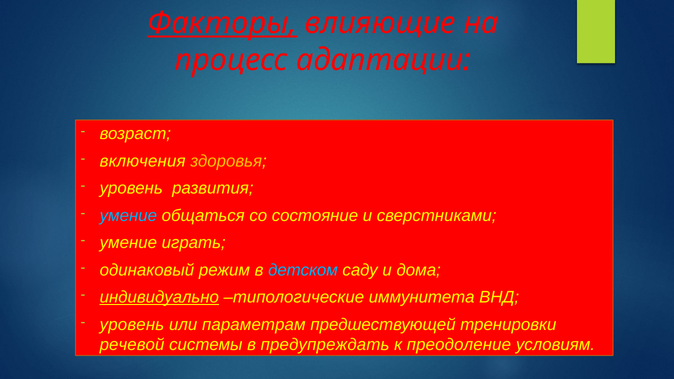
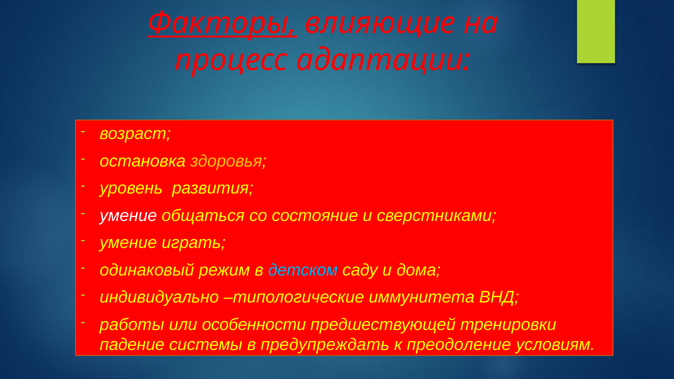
включения: включения -> остановка
умение at (128, 216) colour: light blue -> white
индивидуально underline: present -> none
уровень at (132, 325): уровень -> работы
параметрам: параметрам -> особенности
речевой: речевой -> падение
